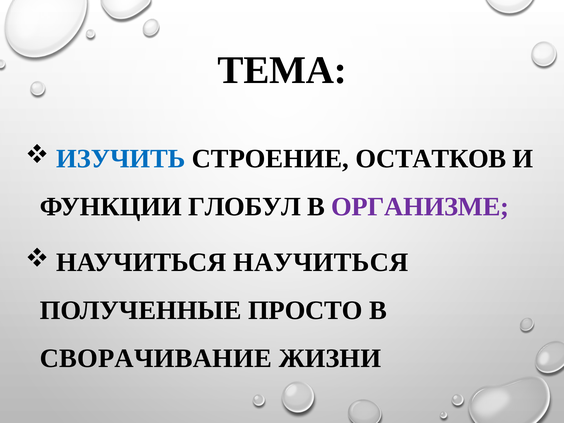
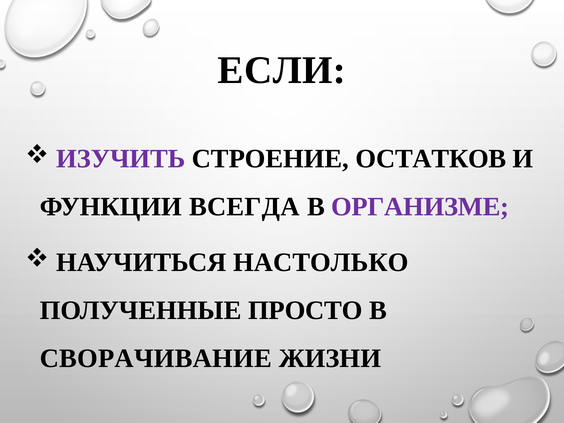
ТЕМА: ТЕМА -> ЕСЛИ
ИЗУЧИТЬ colour: blue -> purple
ГЛОБУЛ: ГЛОБУЛ -> ВСЕГДА
НАУЧИТЬСЯ НАУЧИТЬСЯ: НАУЧИТЬСЯ -> НАСТОЛЬКО
